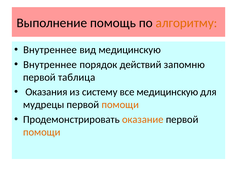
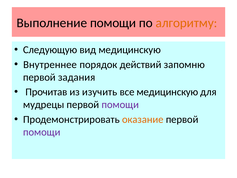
Выполнение помощь: помощь -> помощи
Внутреннее at (50, 50): Внутреннее -> Следующую
таблица: таблица -> задания
Оказания: Оказания -> Прочитав
систему: систему -> изучить
помощи at (120, 105) colour: orange -> purple
помощи at (42, 132) colour: orange -> purple
